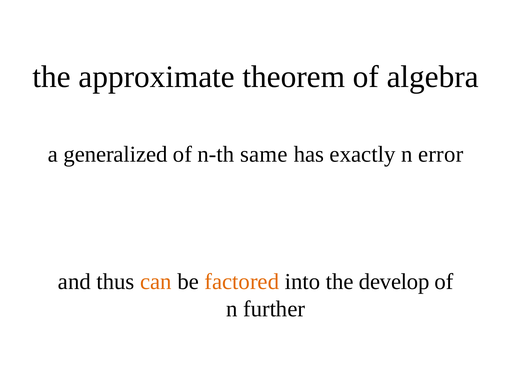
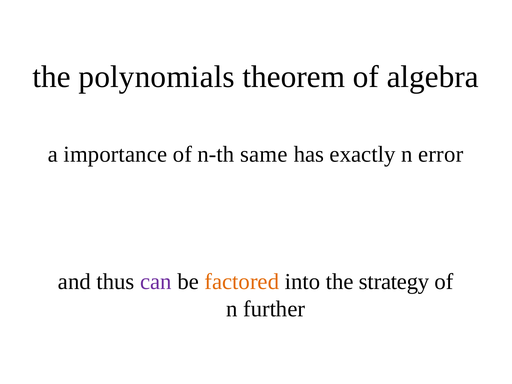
approximate: approximate -> polynomials
generalized: generalized -> importance
can colour: orange -> purple
develop: develop -> strategy
